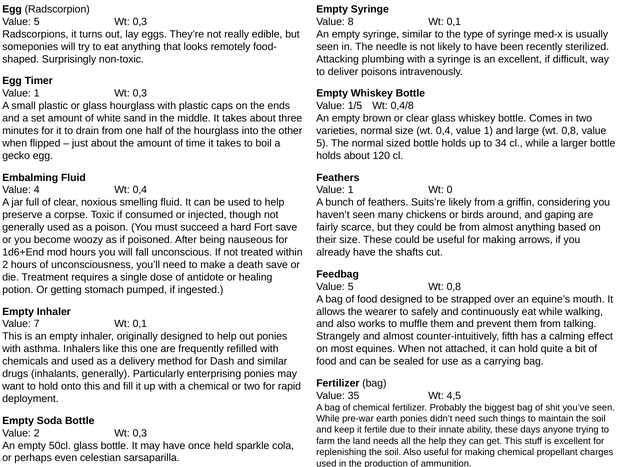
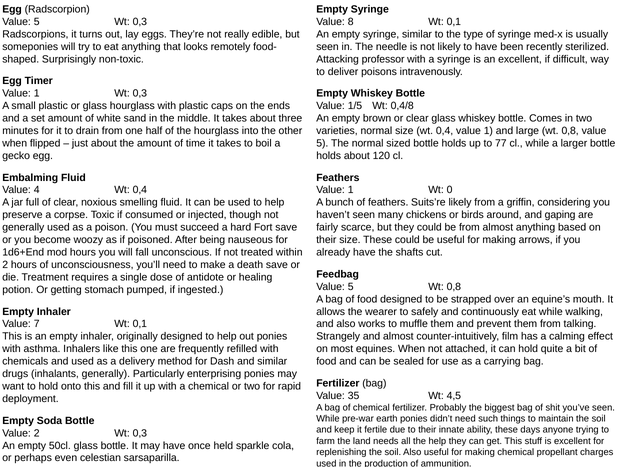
plumbing: plumbing -> professor
34: 34 -> 77
fifth: fifth -> film
